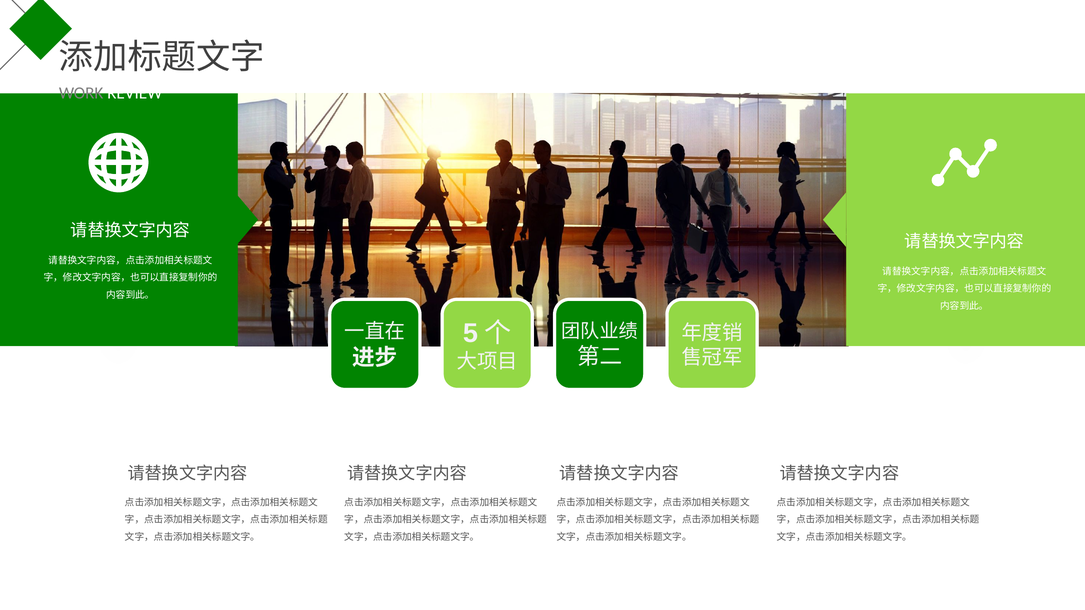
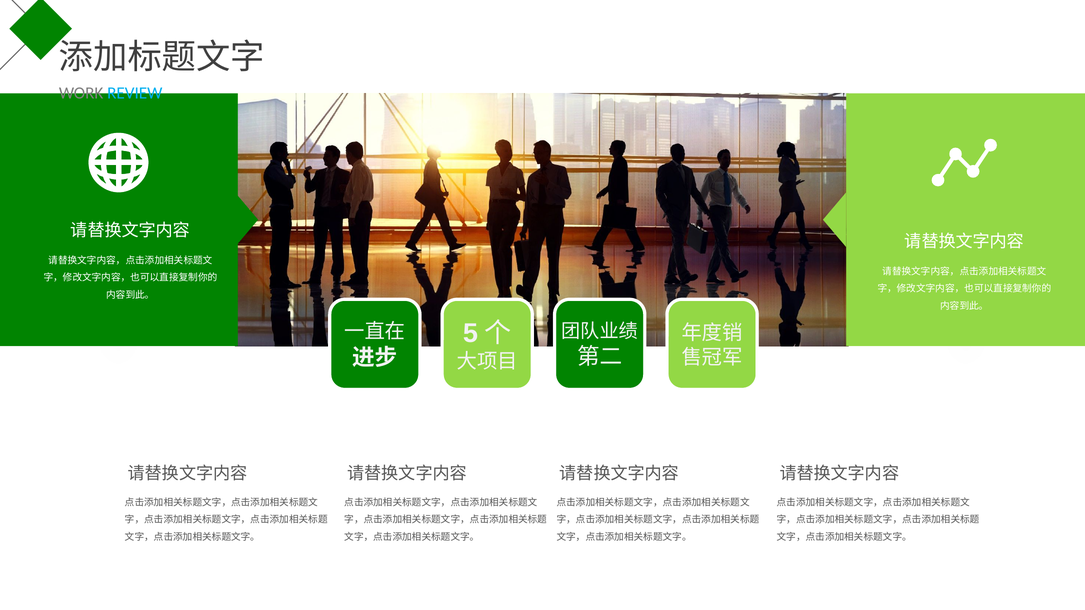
REVIEW colour: white -> light blue
